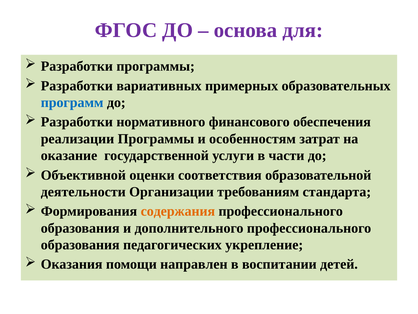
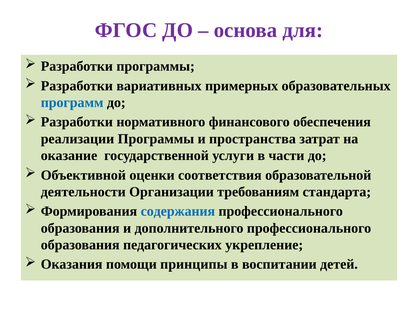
особенностям: особенностям -> пространства
содержания colour: orange -> blue
направлен: направлен -> принципы
